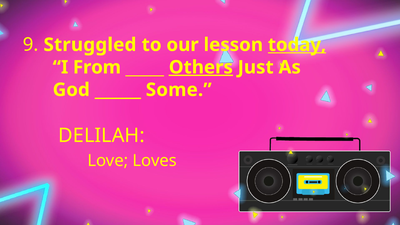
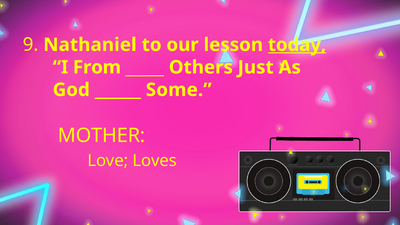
Struggled: Struggled -> Nathaniel
Others underline: present -> none
DELILAH: DELILAH -> MOTHER
